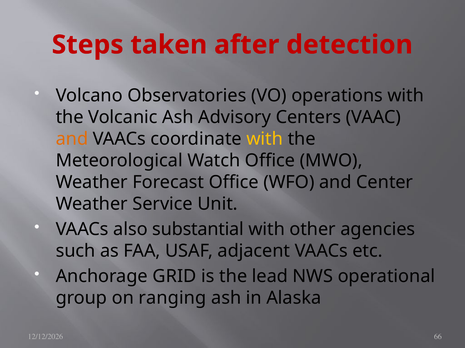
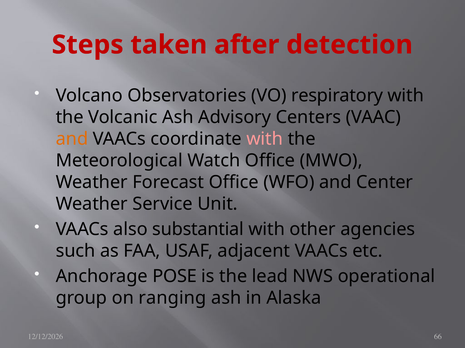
operations: operations -> respiratory
with at (265, 139) colour: yellow -> pink
GRID: GRID -> POSE
